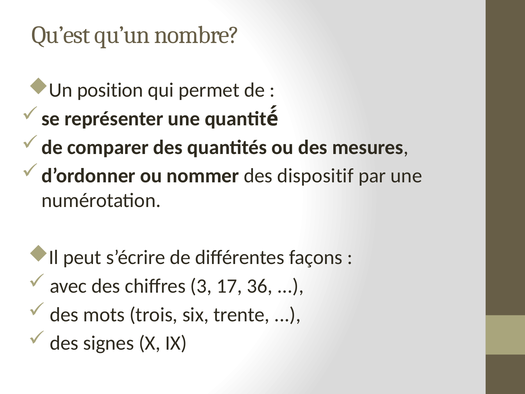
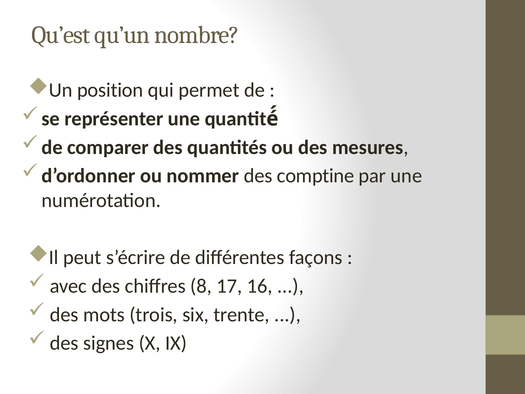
dispositif: dispositif -> comptine
3: 3 -> 8
36: 36 -> 16
